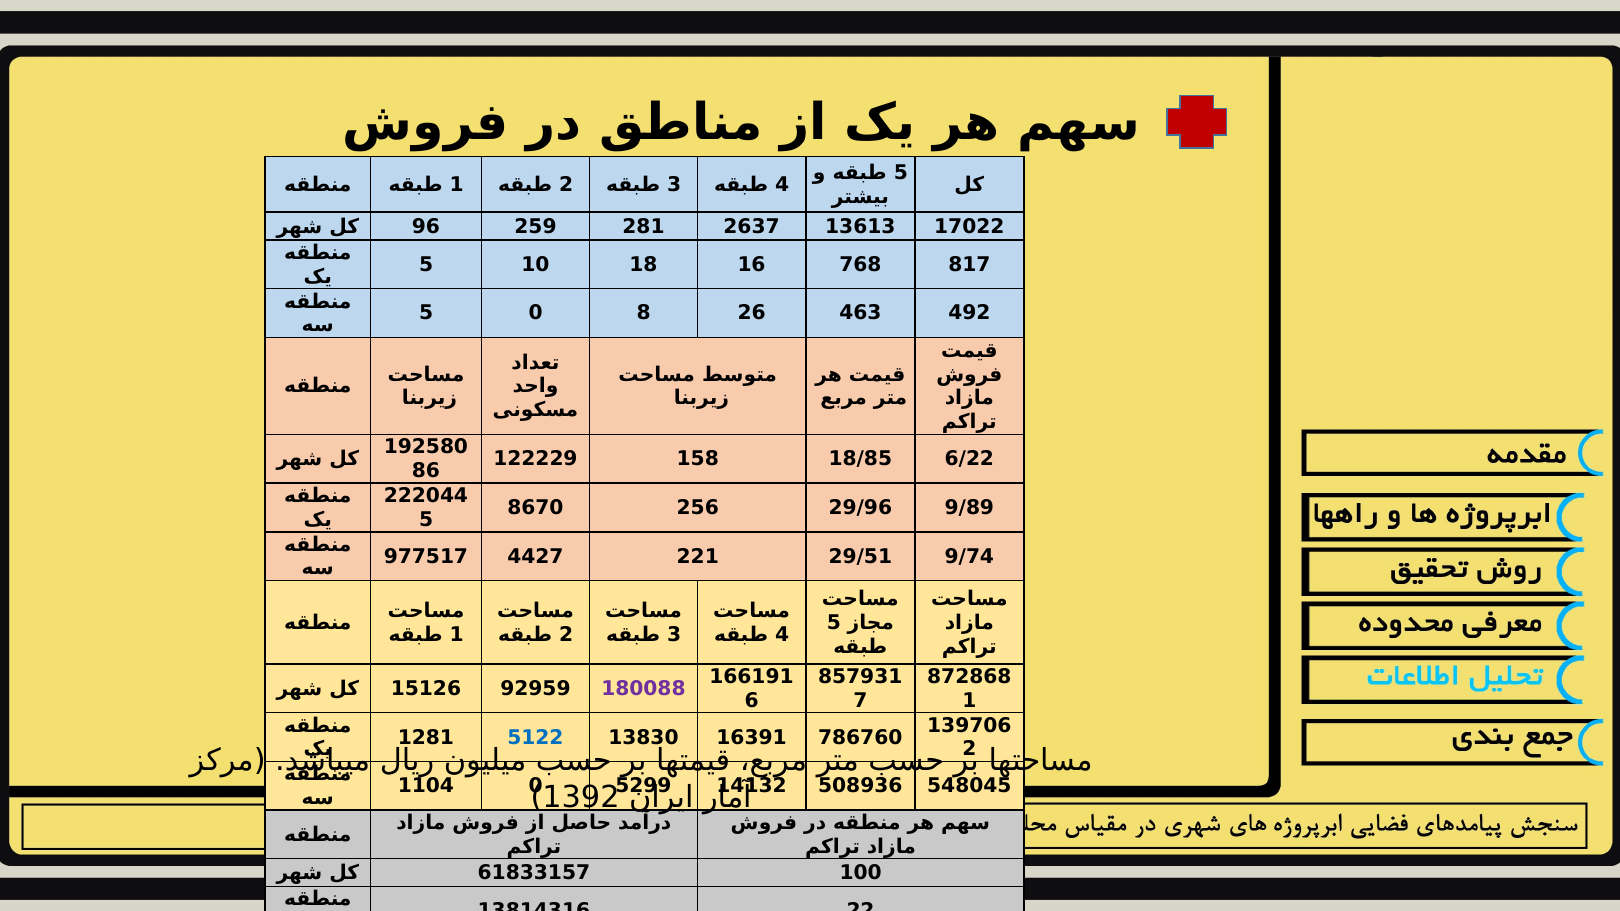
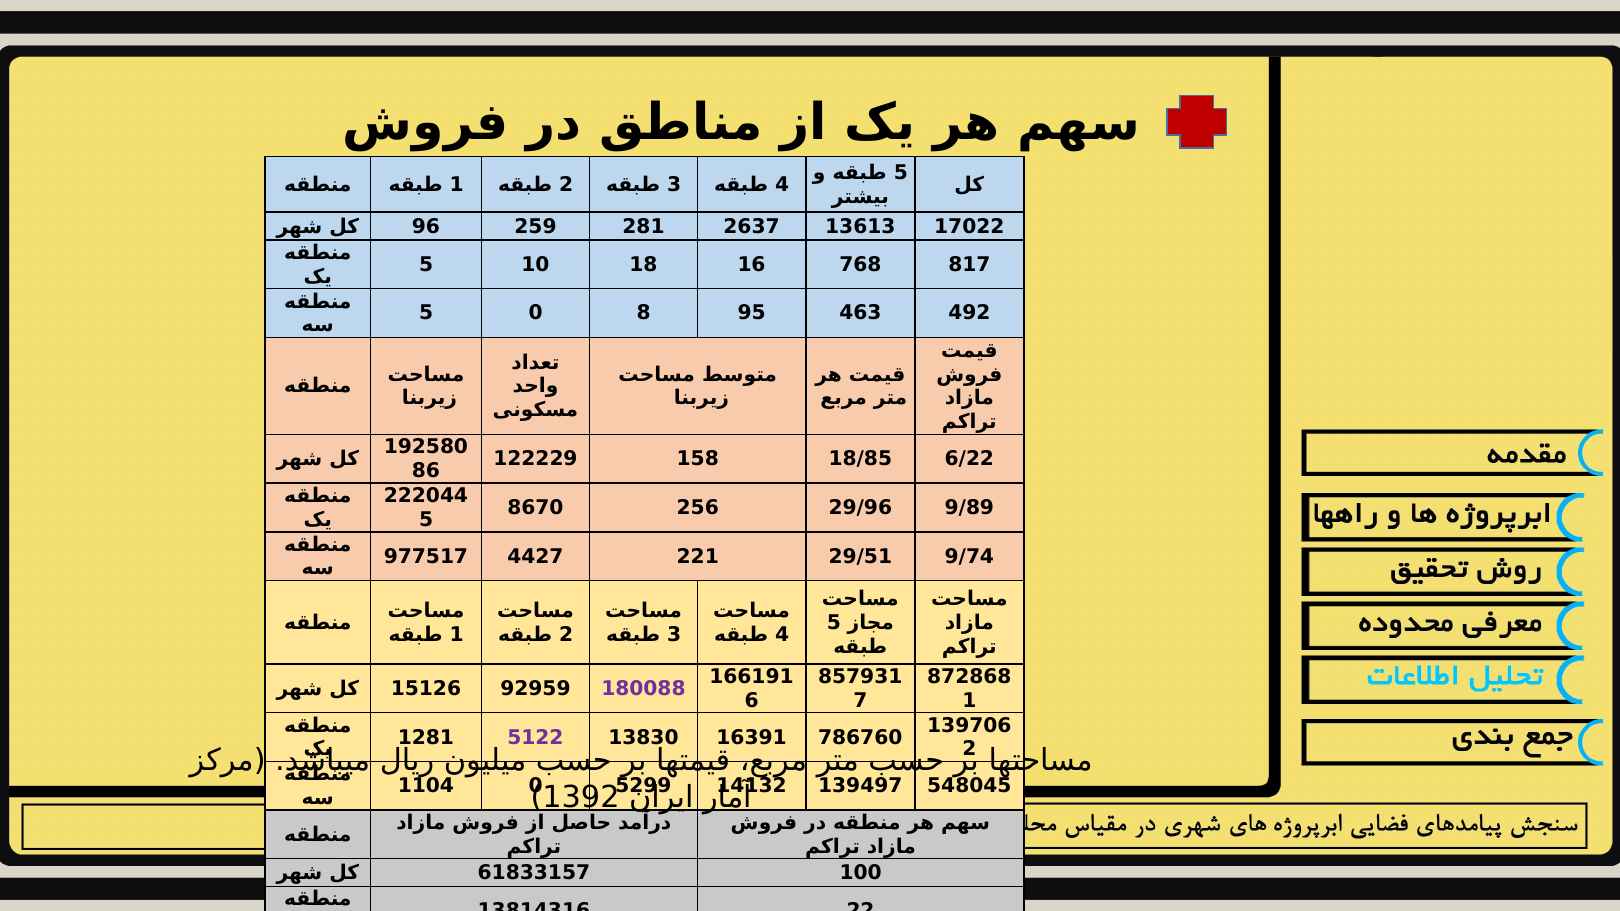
26: 26 -> 95
5122 colour: blue -> purple
508936: 508936 -> 139497
